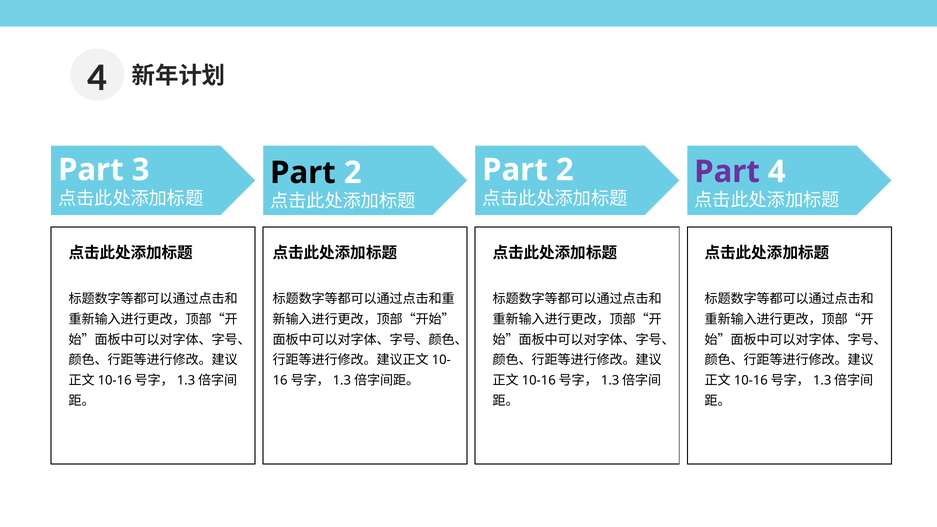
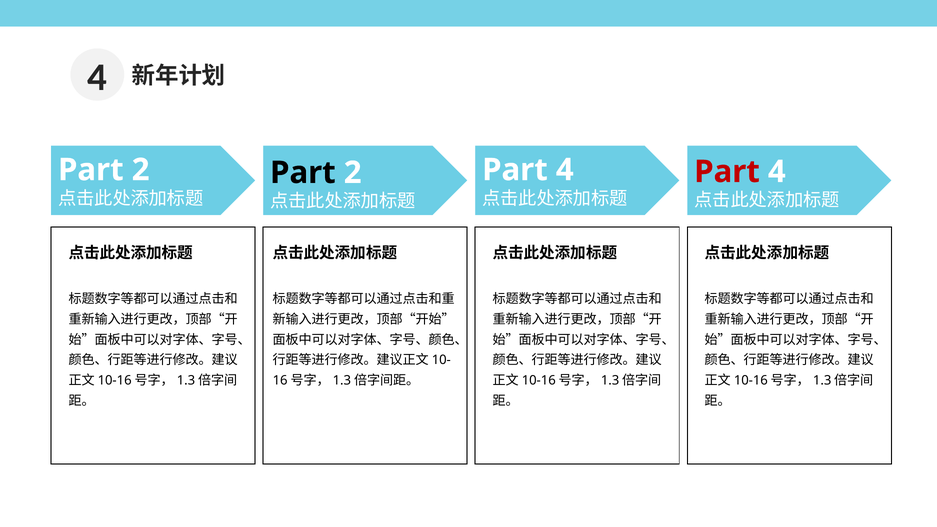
3 at (141, 170): 3 -> 2
2 at (565, 170): 2 -> 4
Part at (727, 172) colour: purple -> red
